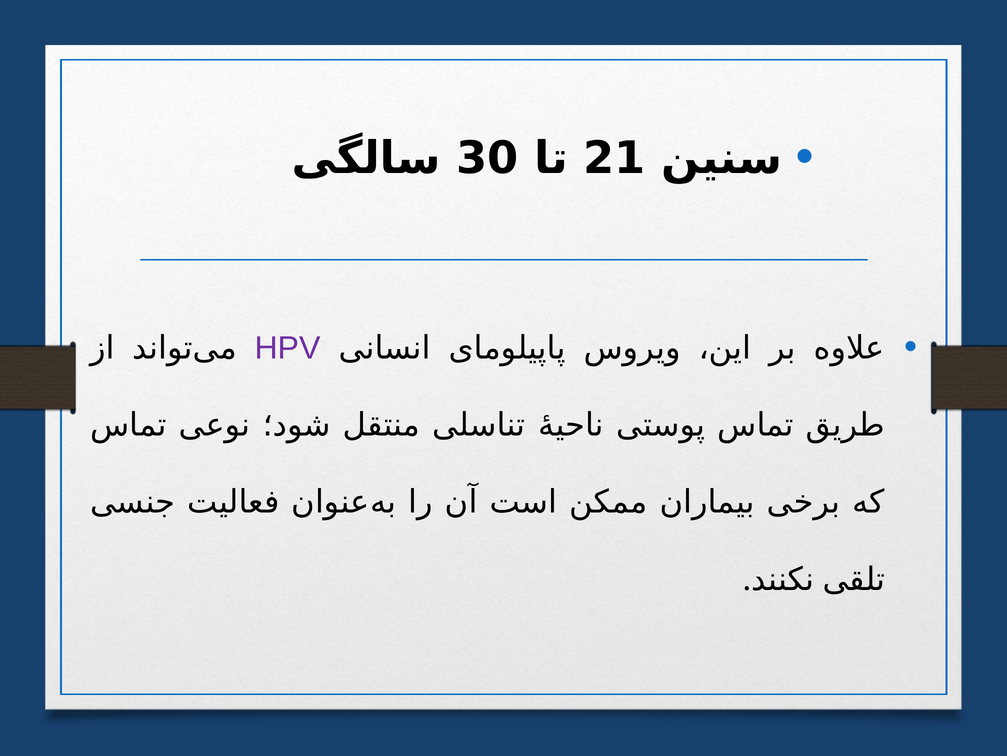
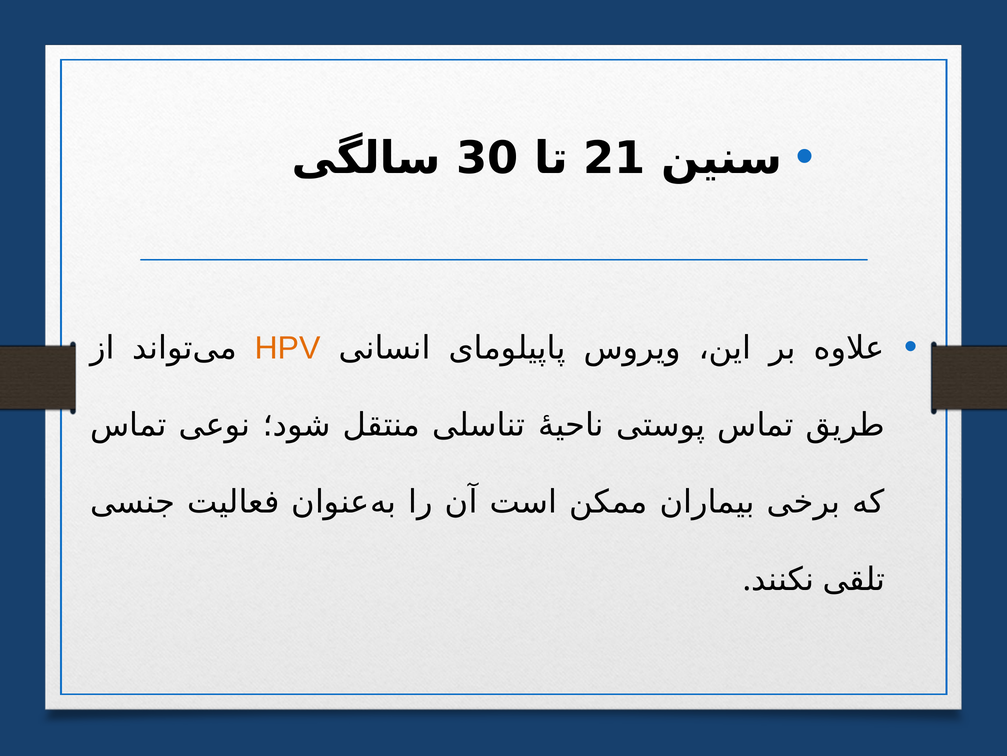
HPV colour: purple -> orange
